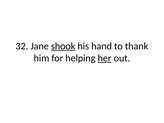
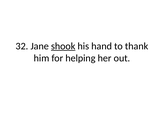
her underline: present -> none
